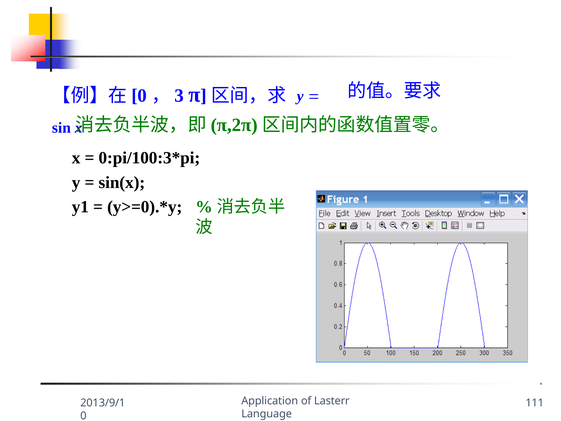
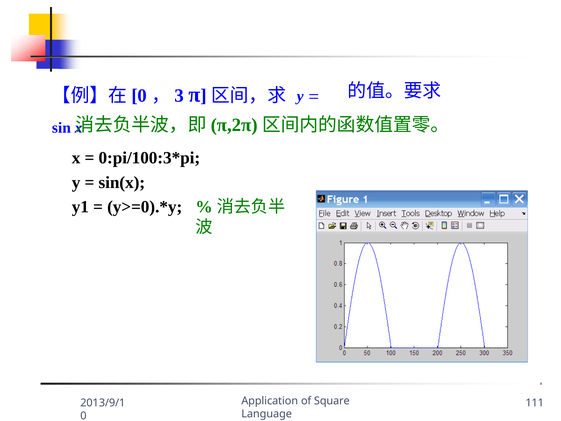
Lasterr: Lasterr -> Square
